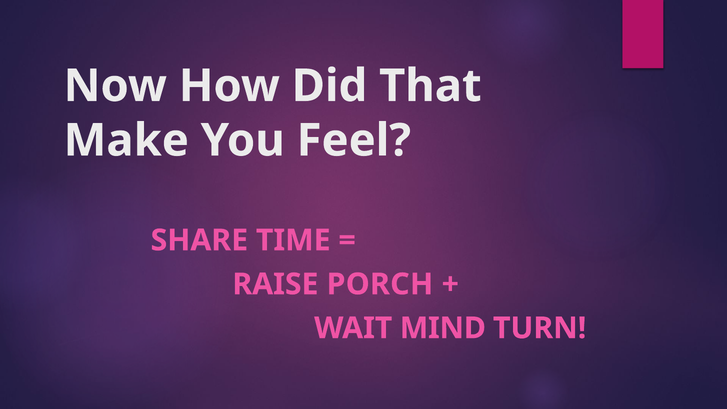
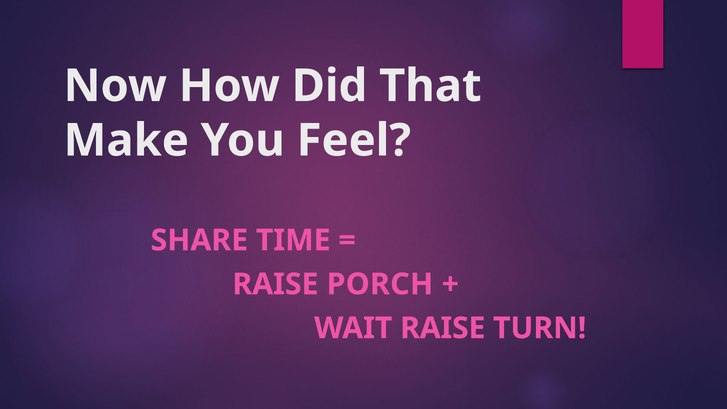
WAIT MIND: MIND -> RAISE
